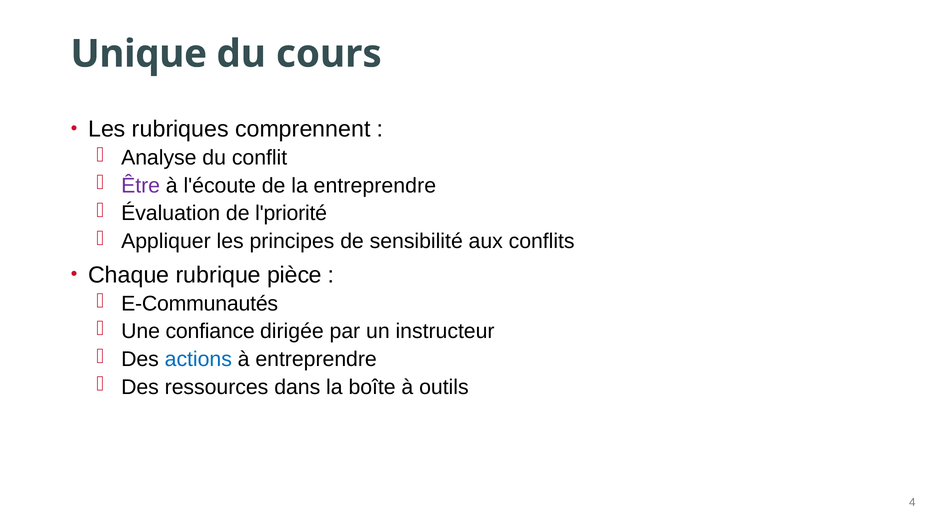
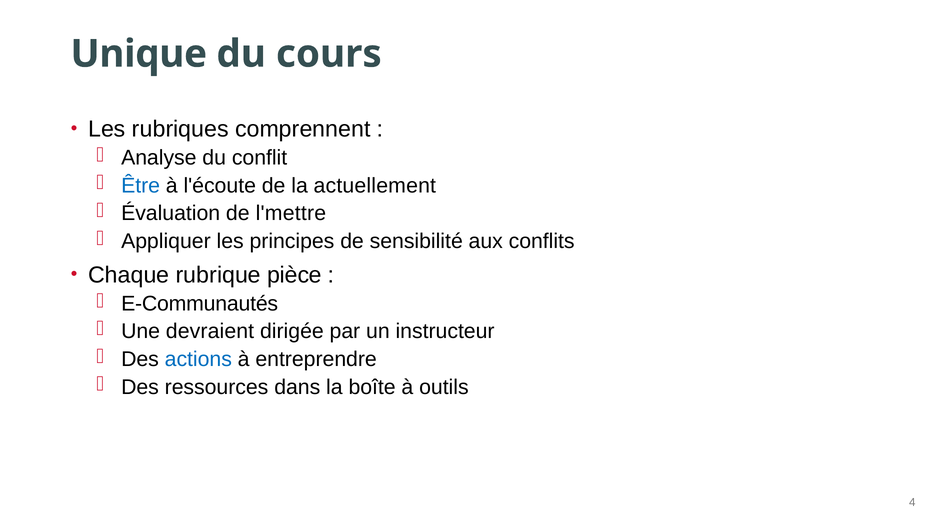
Être colour: purple -> blue
la entreprendre: entreprendre -> actuellement
l'priorité: l'priorité -> l'mettre
confiance: confiance -> devraient
